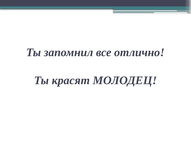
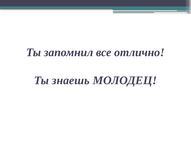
красят: красят -> знаешь
